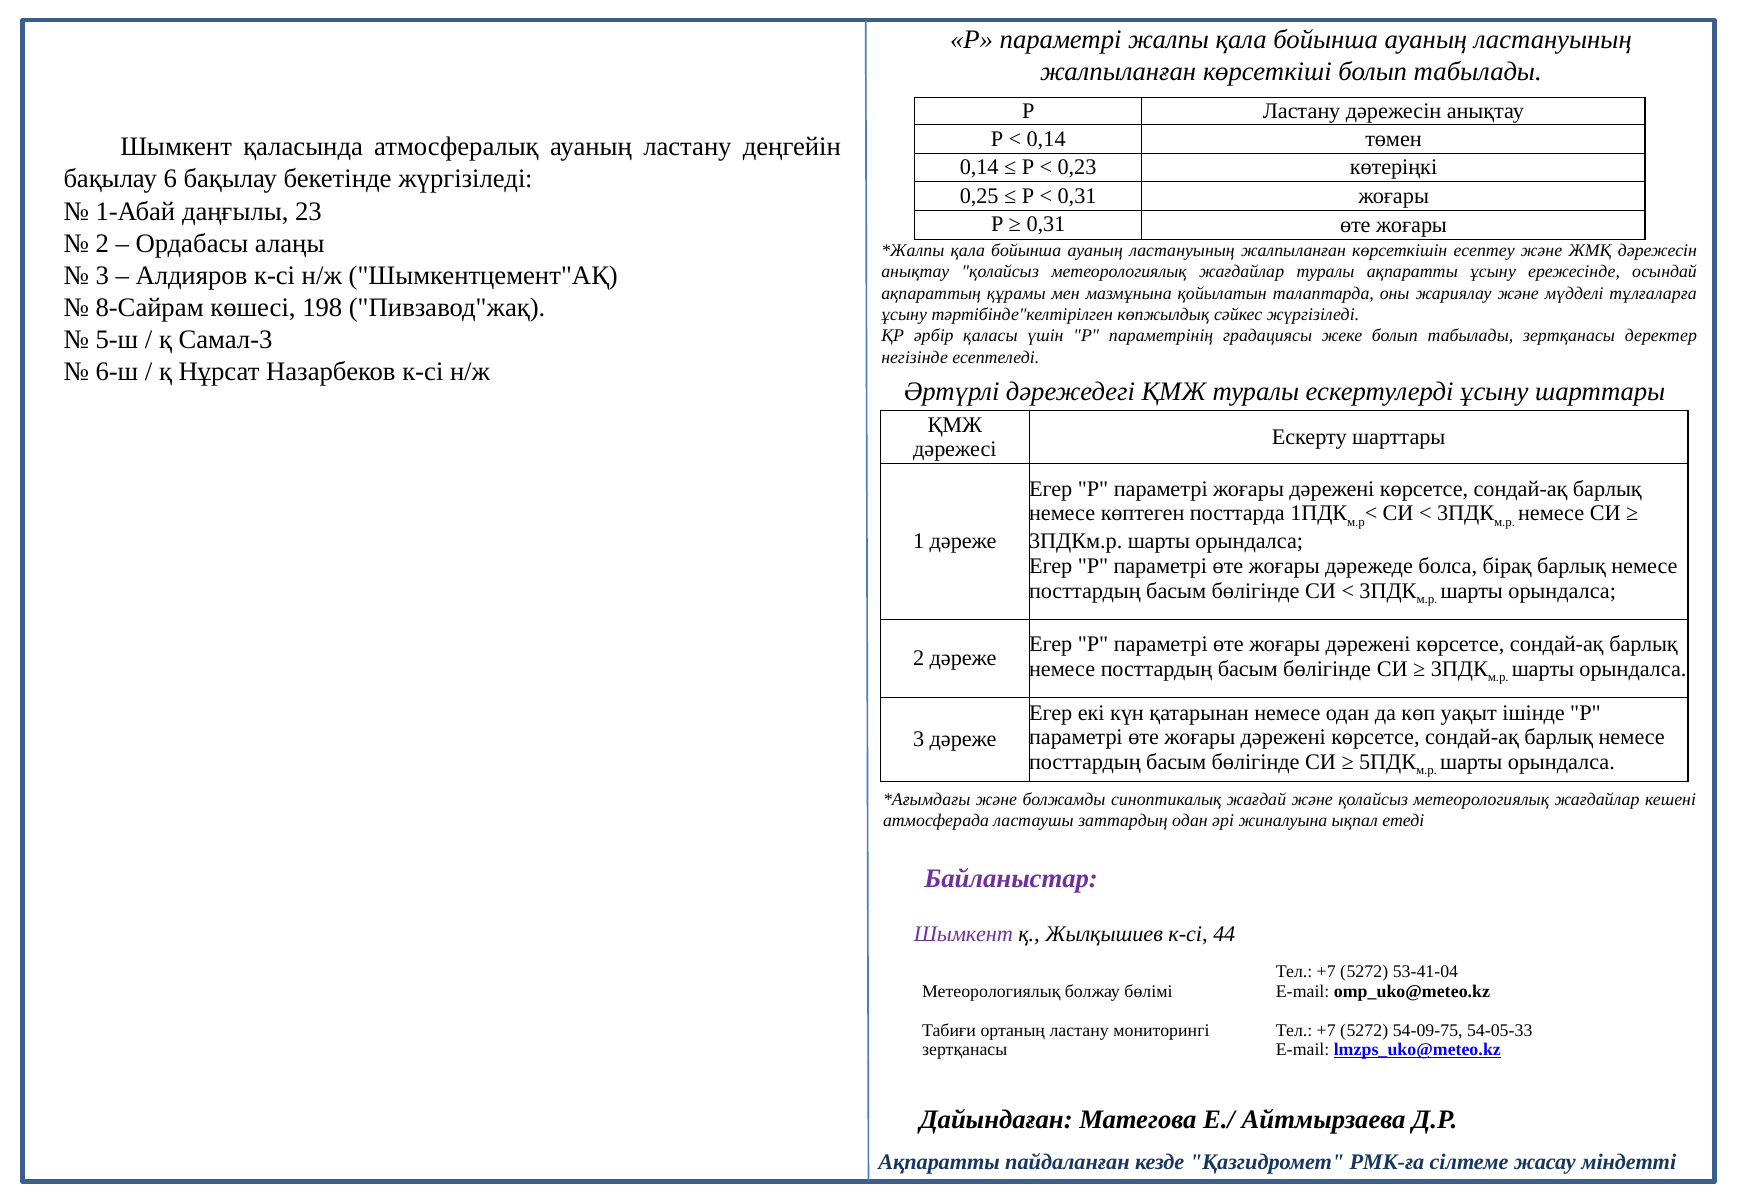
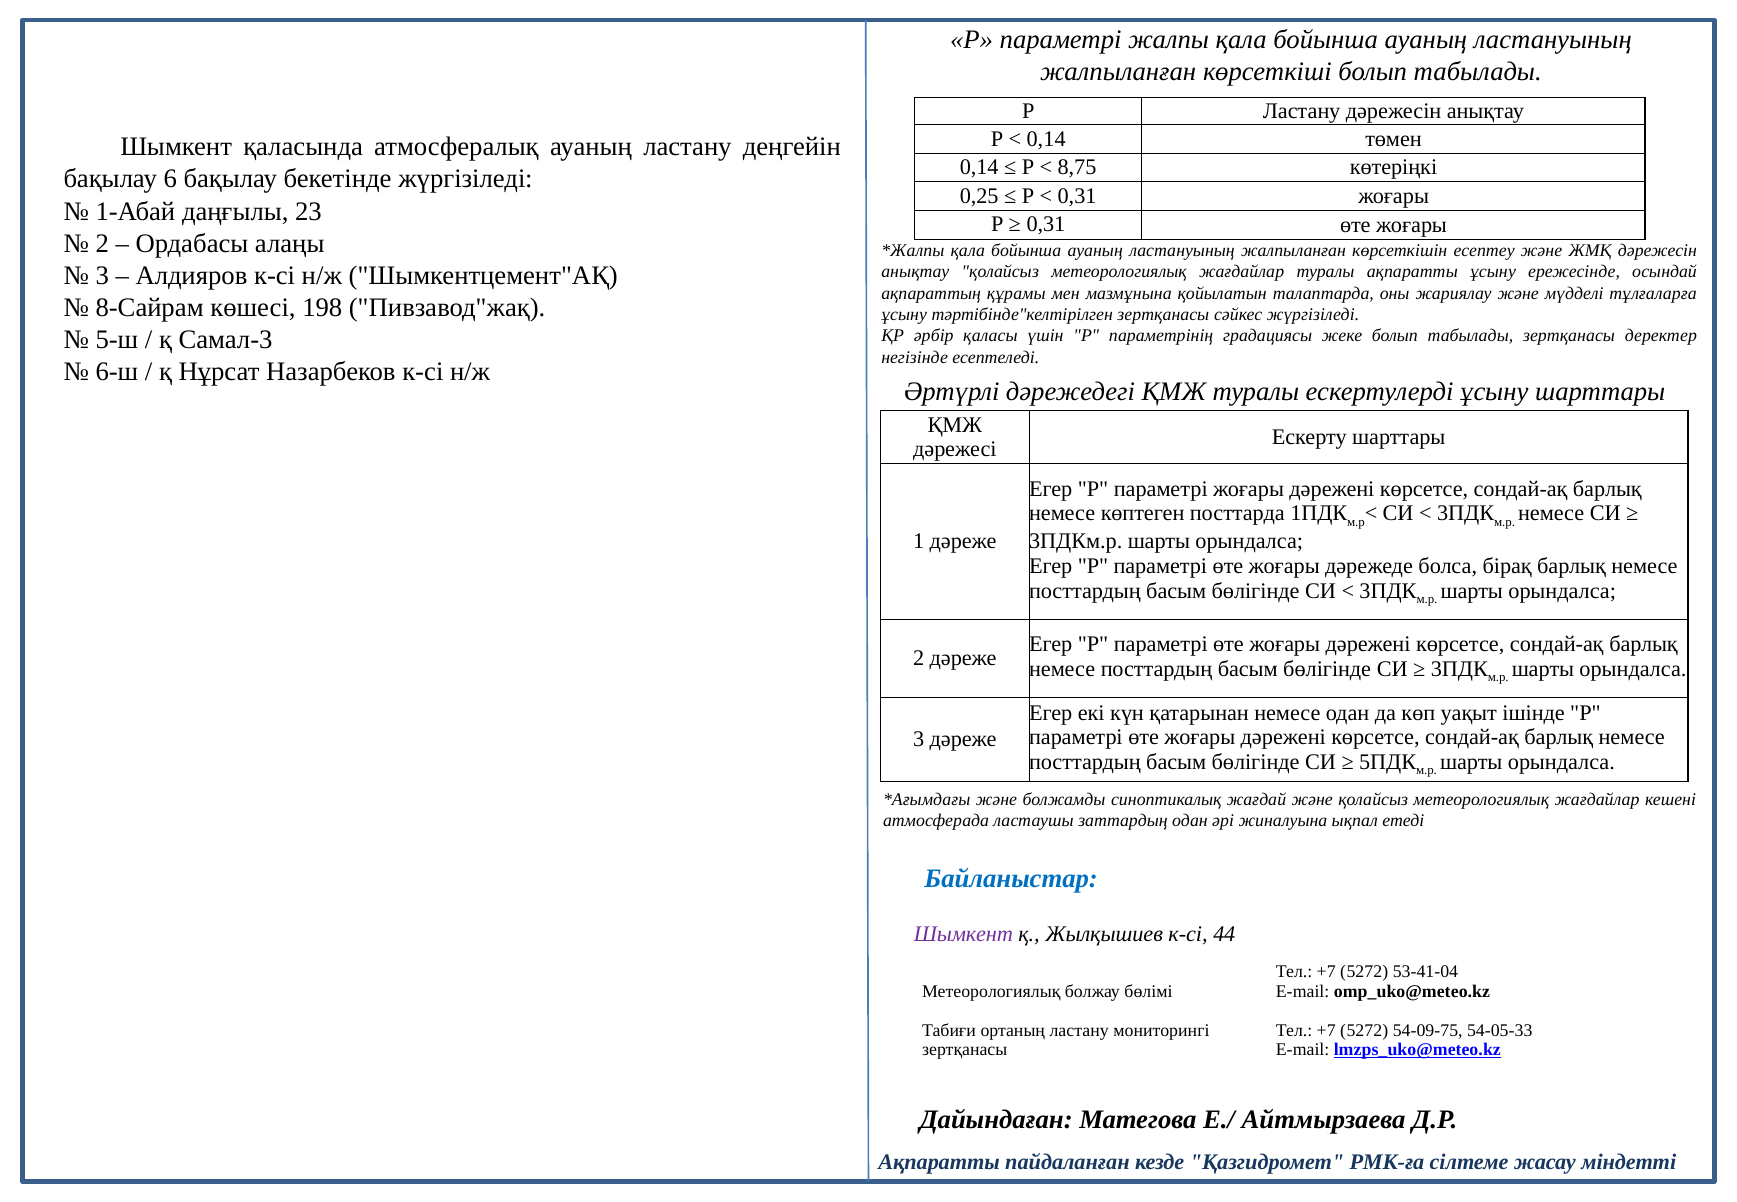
0,23: 0,23 -> 8,75
тәртібінде"келтірілген көпжылдық: көпжылдық -> зертқанасы
Байланыстар colour: purple -> blue
